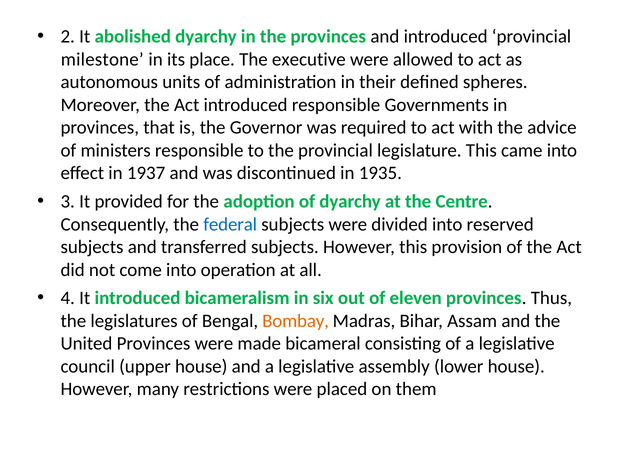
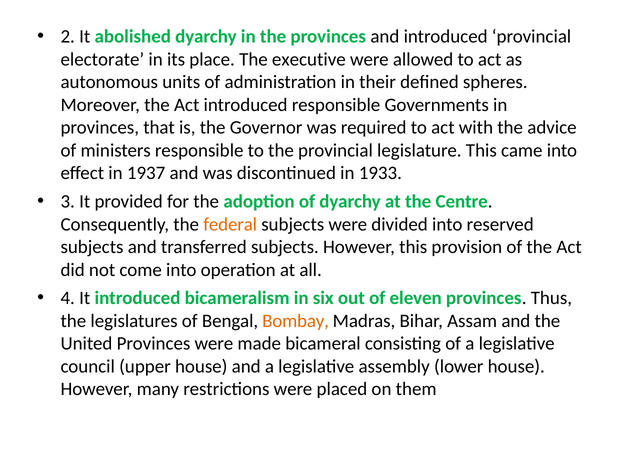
milestone: milestone -> electorate
1935: 1935 -> 1933
federal colour: blue -> orange
